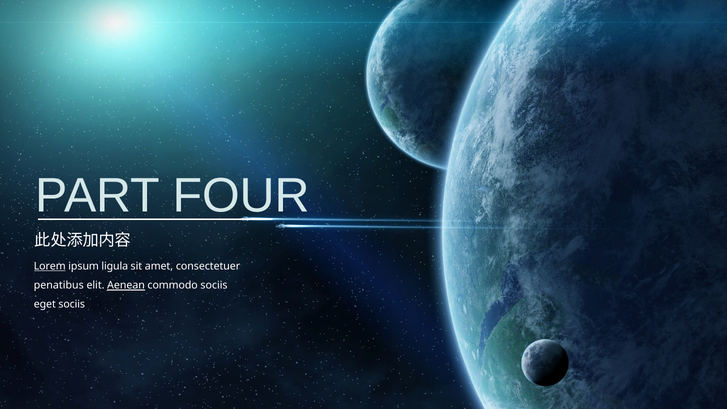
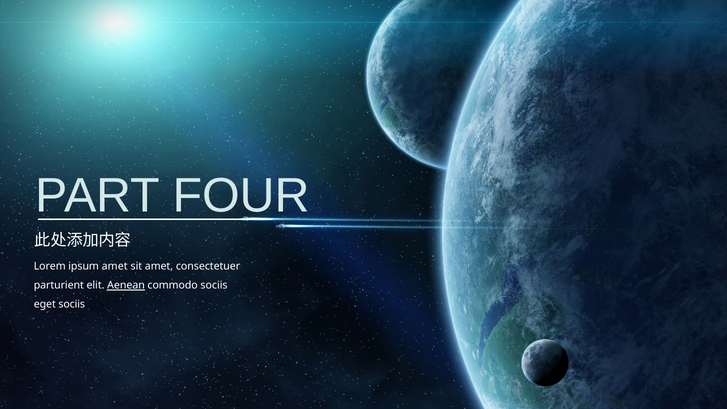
Lorem underline: present -> none
ipsum ligula: ligula -> amet
penatibus: penatibus -> parturient
